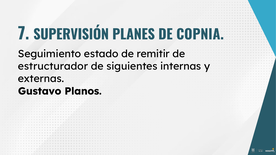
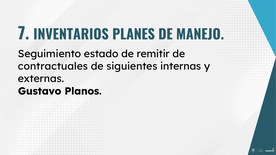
SUPERVISIÓN: SUPERVISIÓN -> INVENTARIOS
COPNIA: COPNIA -> MANEJO
estructurador: estructurador -> contractuales
